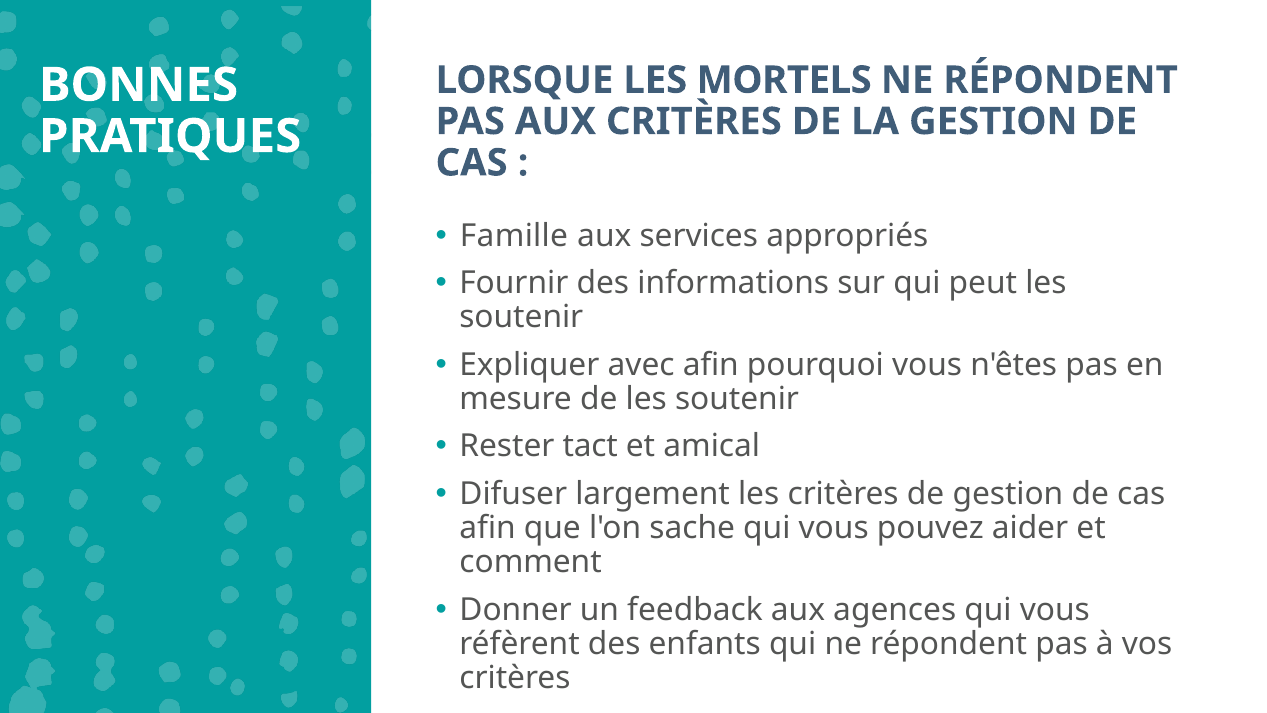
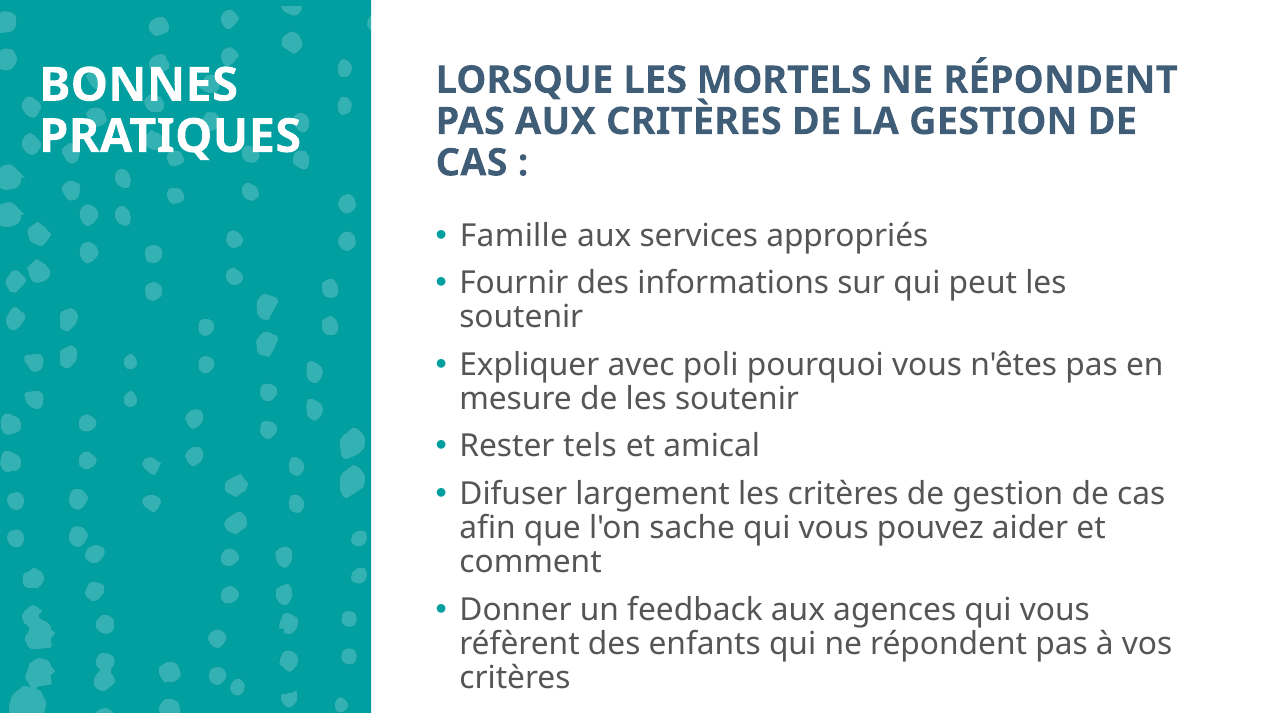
avec afin: afin -> poli
tact: tact -> tels
